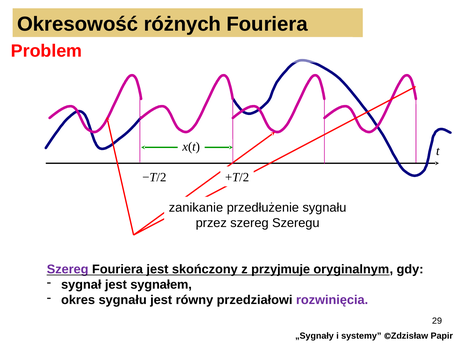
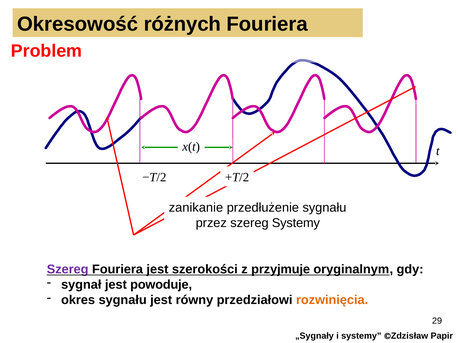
szereg Szeregu: Szeregu -> Systemy
skończony: skończony -> szerokości
sygnałem: sygnałem -> powoduje
rozwinięcia colour: purple -> orange
